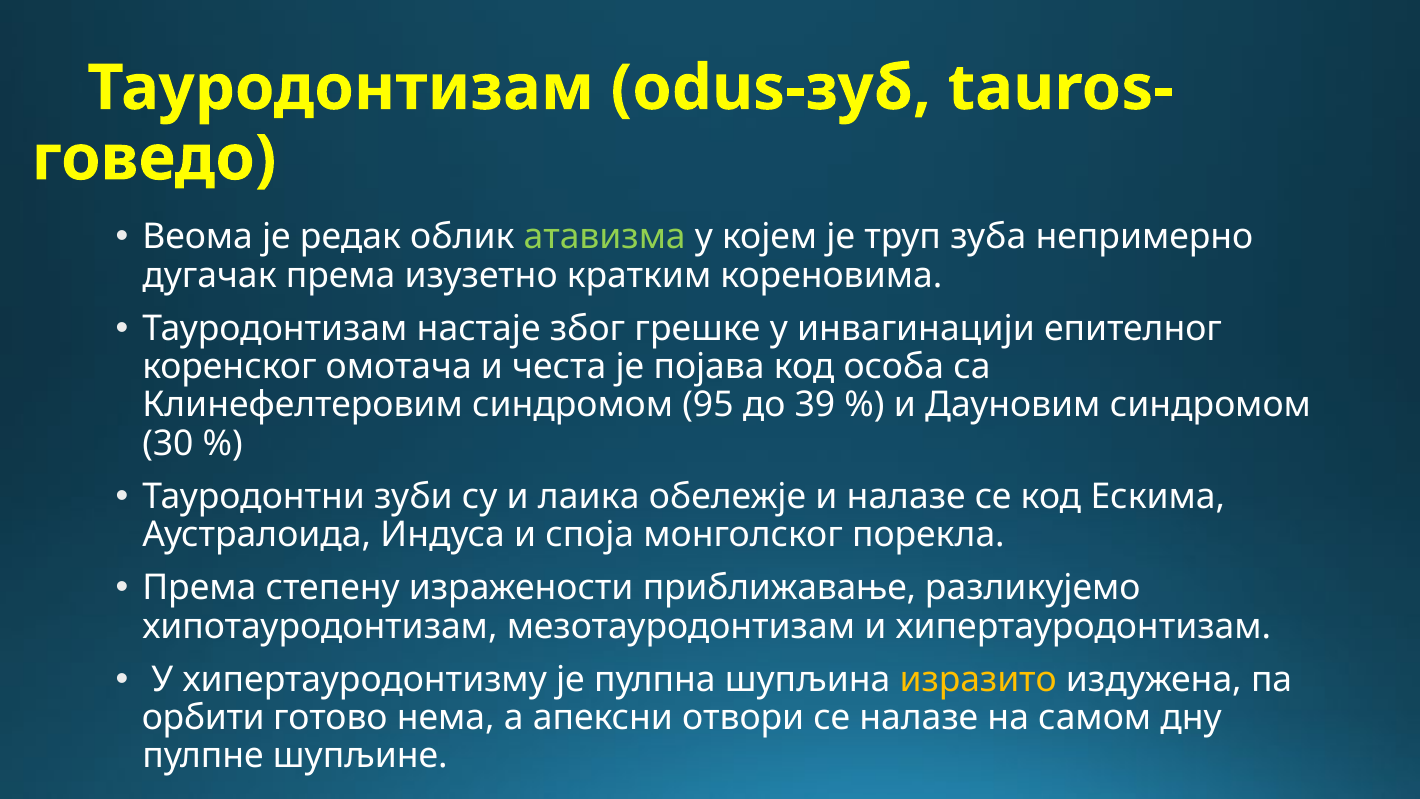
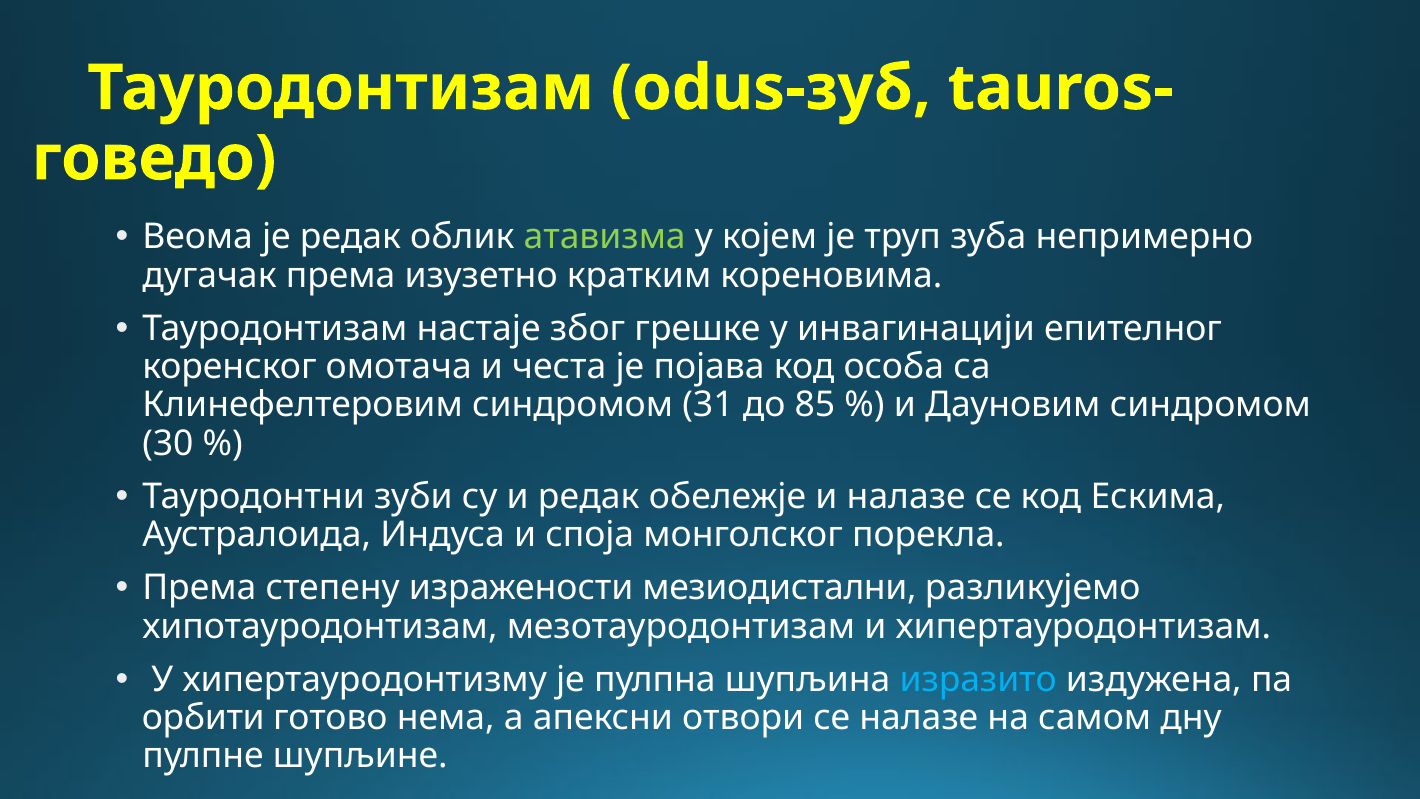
95: 95 -> 31
39: 39 -> 85
и лаика: лаика -> редак
приближавање: приближавање -> мезиодистални
изразито colour: yellow -> light blue
